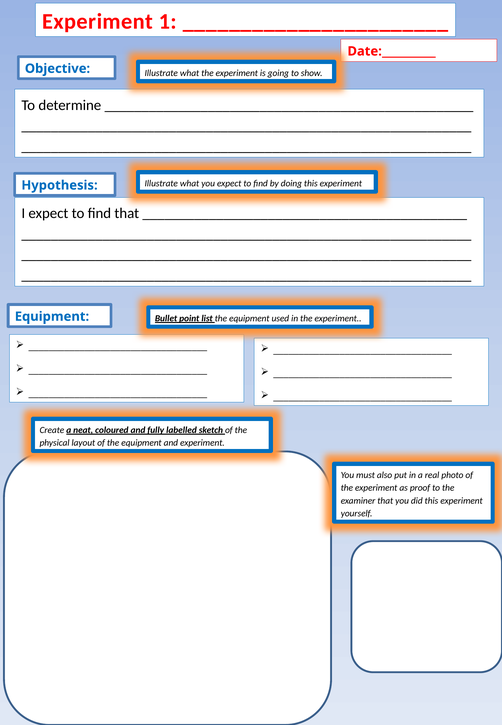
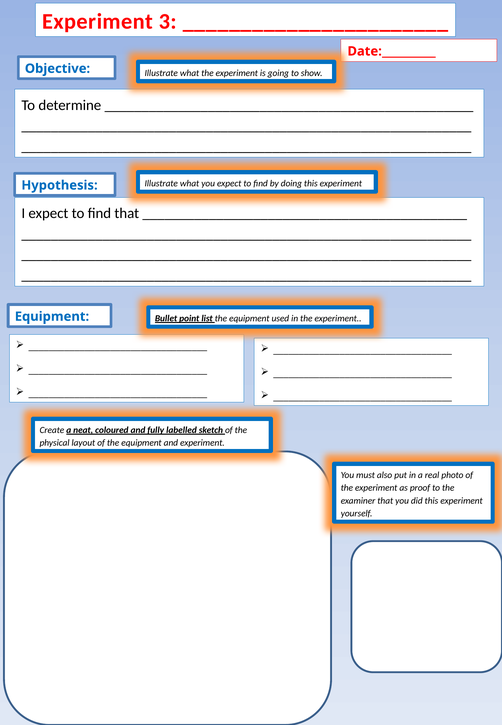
1: 1 -> 3
